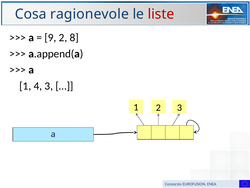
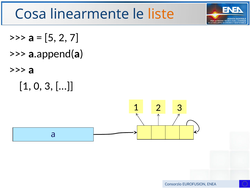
ragionevole: ragionevole -> linearmente
liste colour: red -> orange
9: 9 -> 5
8: 8 -> 7
4: 4 -> 0
